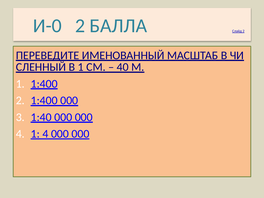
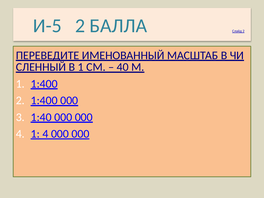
И-0: И-0 -> И-5
